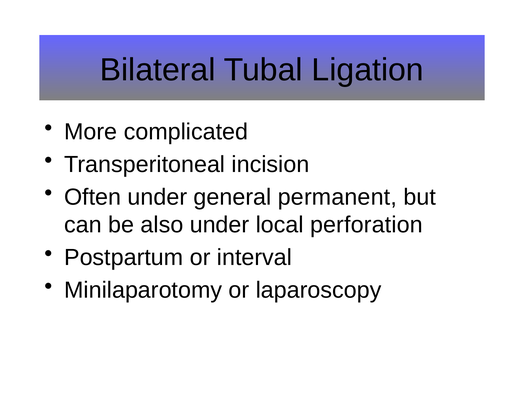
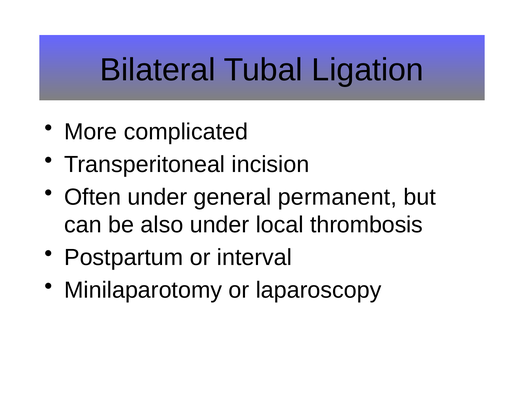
perforation: perforation -> thrombosis
